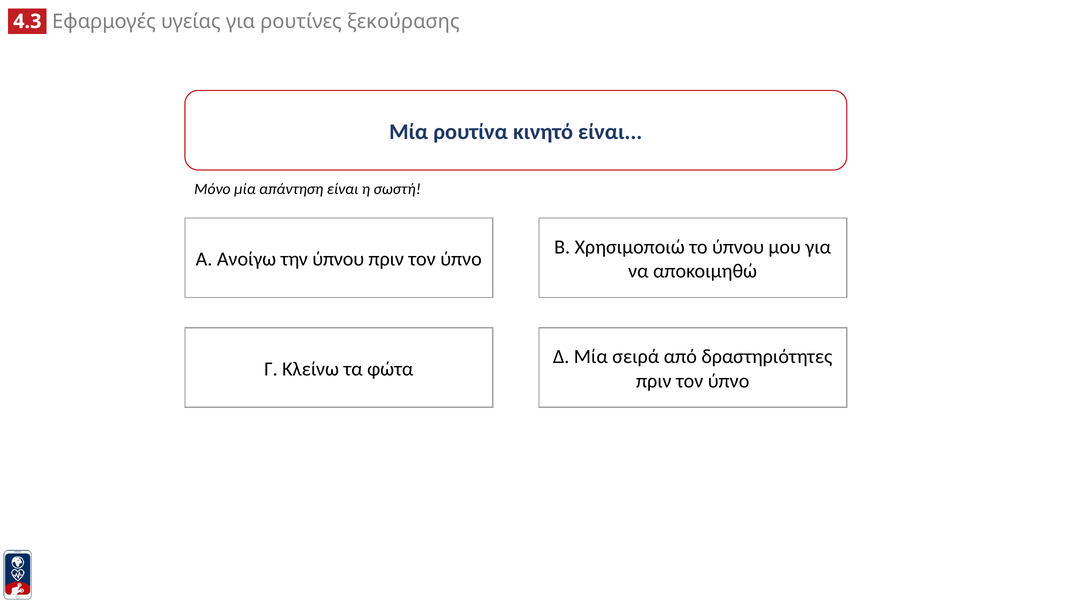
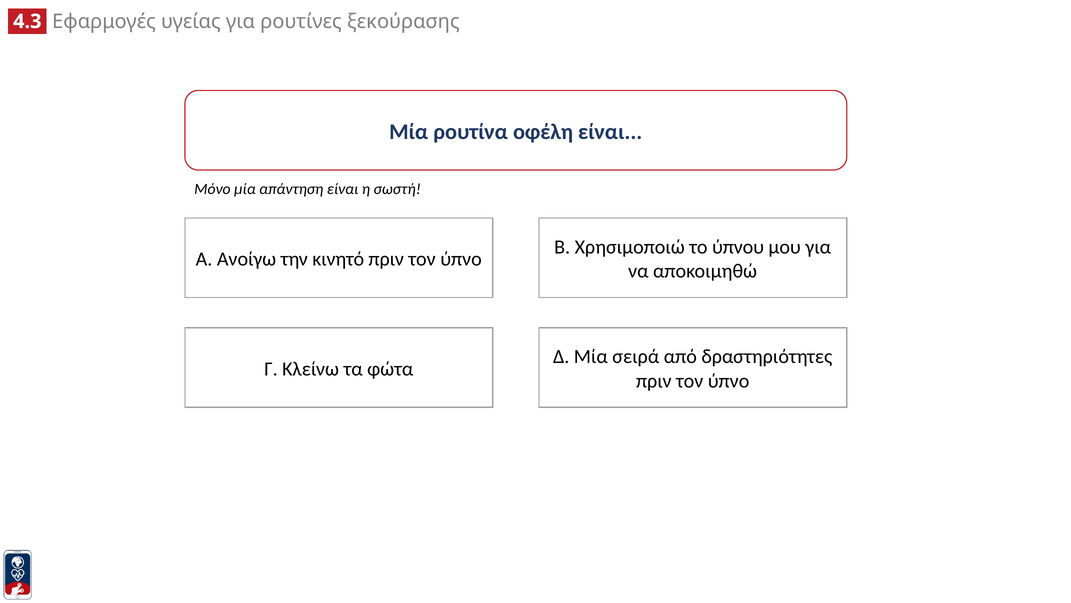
κινητό: κινητό -> οφέλη
την ύπνου: ύπνου -> κινητό
